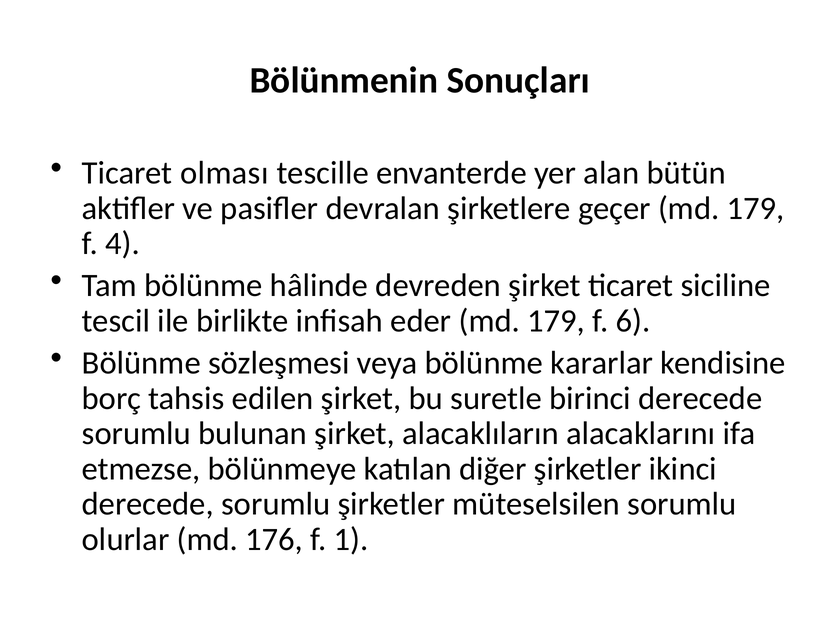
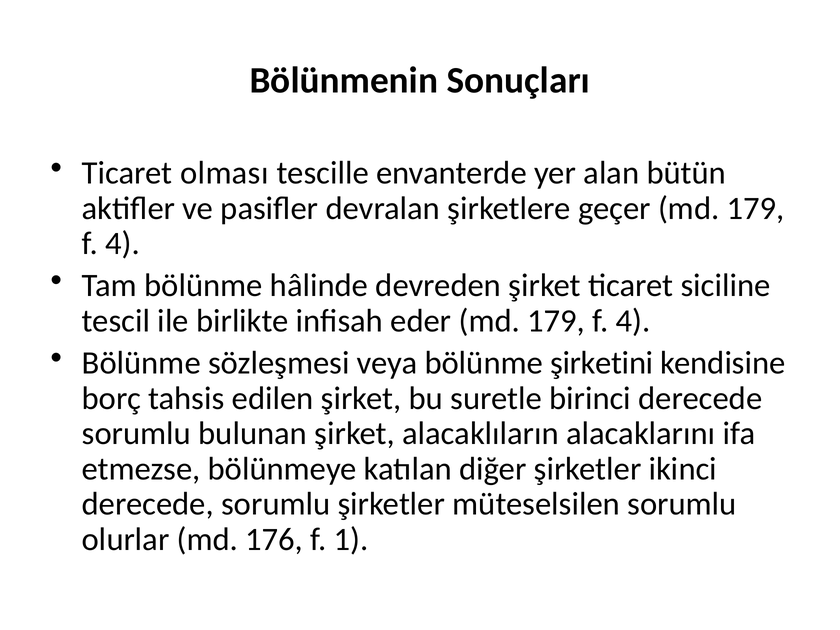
6 at (633, 321): 6 -> 4
kararlar: kararlar -> şirketini
